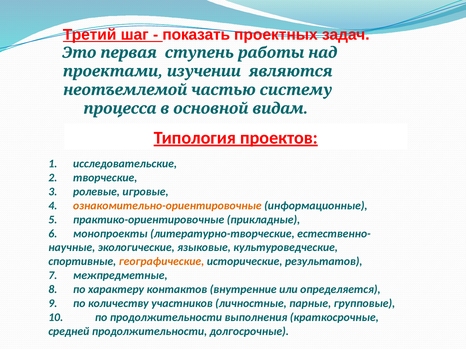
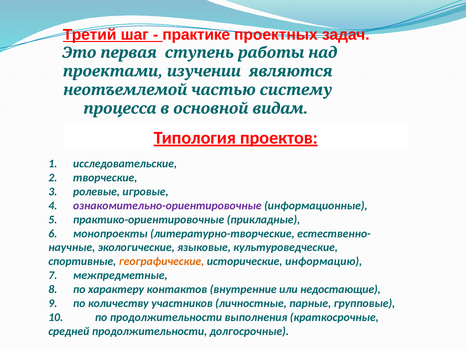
показать: показать -> практике
ознакомительно-ориентировочные colour: orange -> purple
результатов: результатов -> информацию
определяется: определяется -> недостающие
